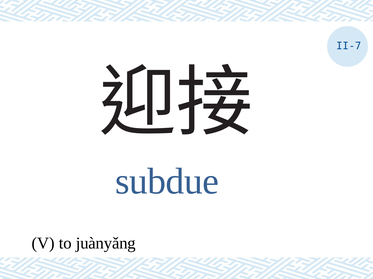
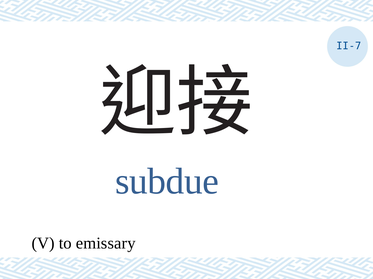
juànyǎng: juànyǎng -> emissary
